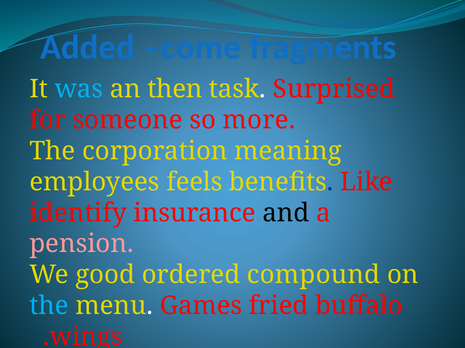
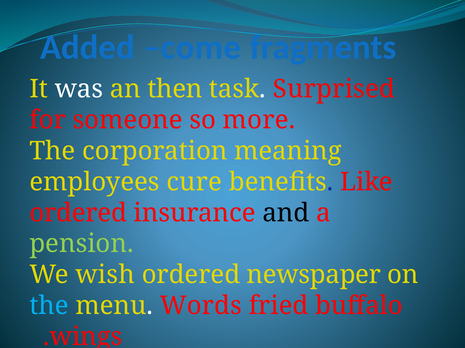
was colour: light blue -> white
feels: feels -> cure
identify at (78, 213): identify -> ordered
pension colour: pink -> light green
good: good -> wish
compound: compound -> newspaper
Games: Games -> Words
